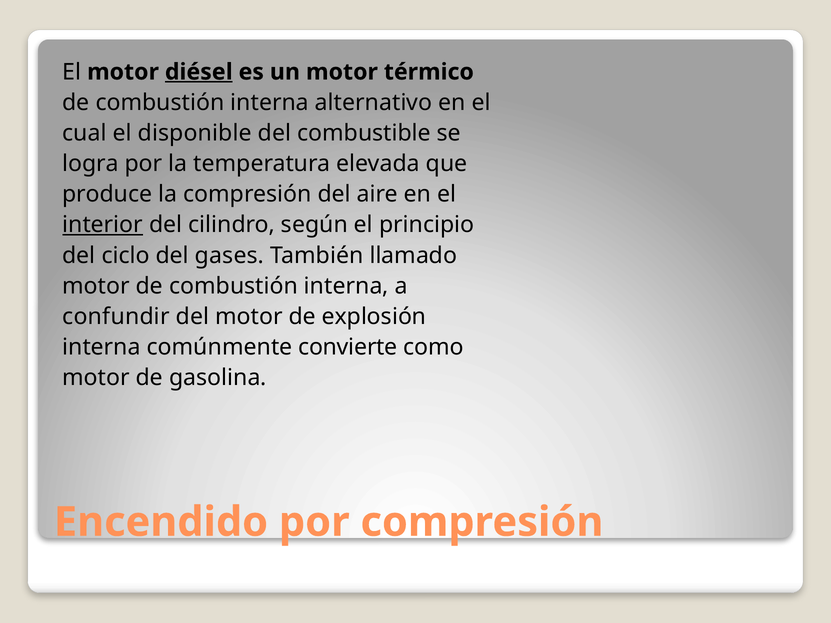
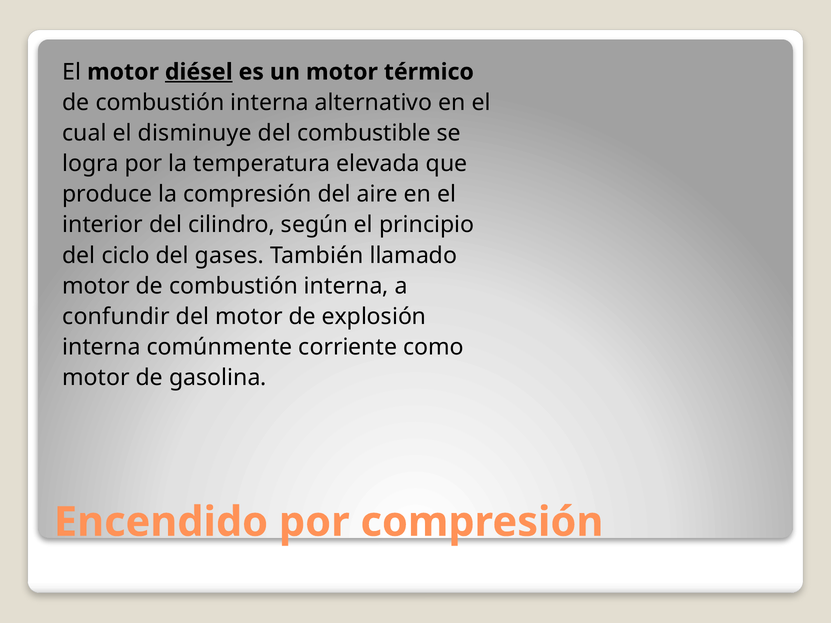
disponible: disponible -> disminuye
interior underline: present -> none
convierte: convierte -> corriente
